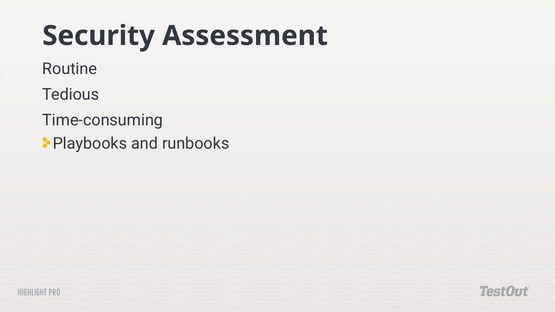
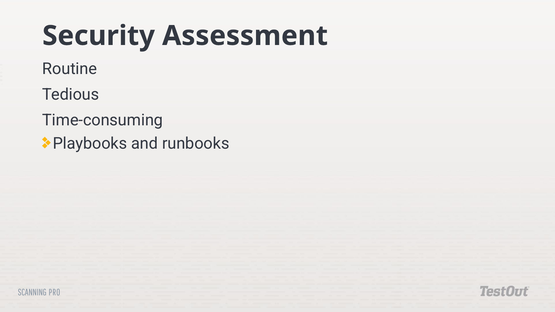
HIGHLIGHT: HIGHLIGHT -> SCANNING
